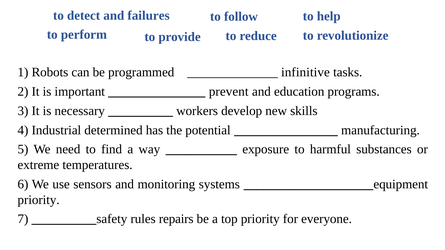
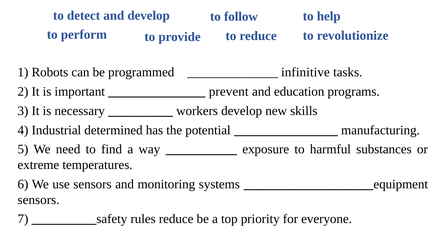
and failures: failures -> develop
priority at (39, 200): priority -> sensors
rules repairs: repairs -> reduce
